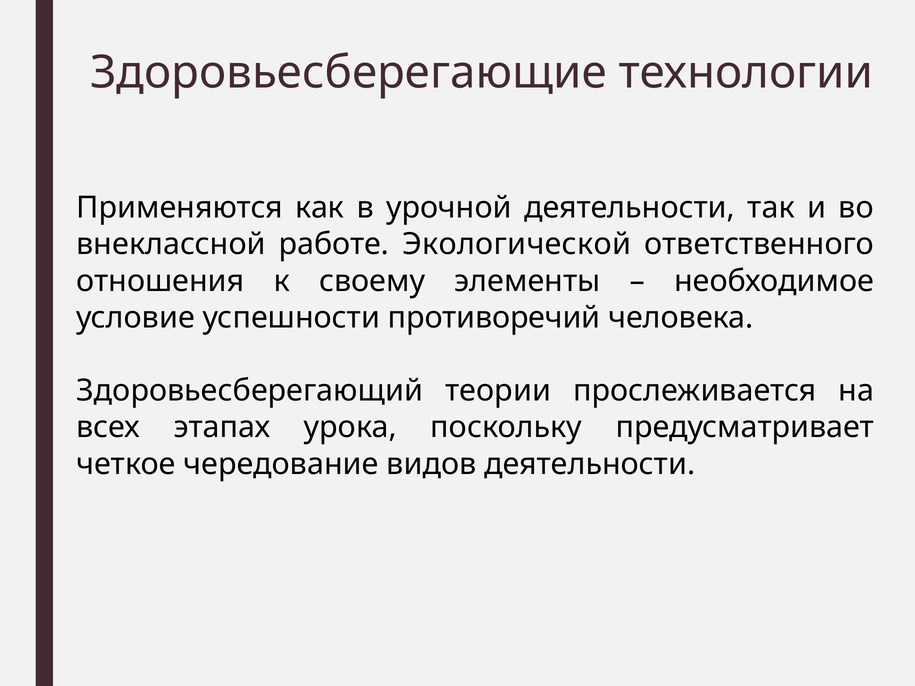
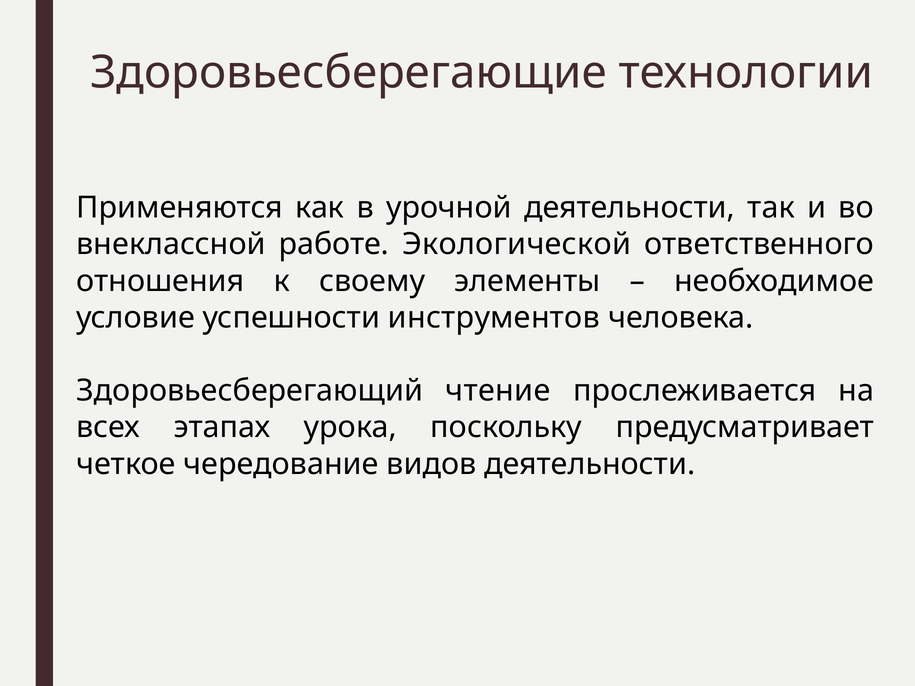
противоречий: противоречий -> инструментов
теории: теории -> чтение
